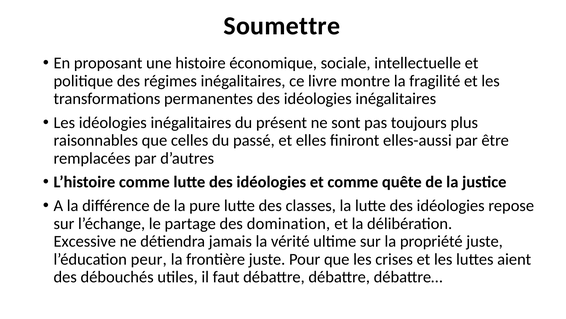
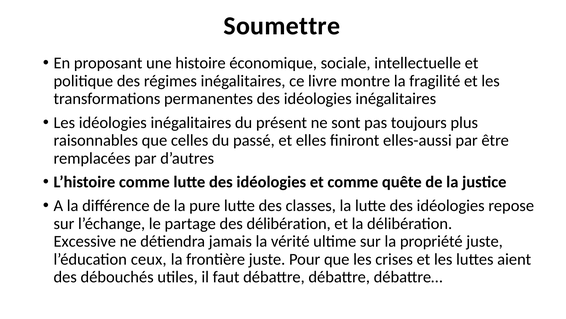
des domination: domination -> délibération
peur: peur -> ceux
